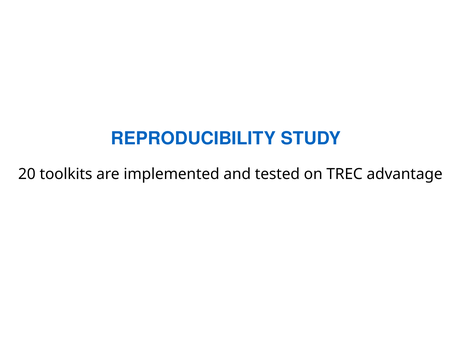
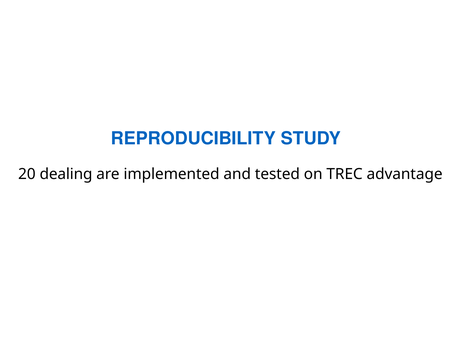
toolkits: toolkits -> dealing
